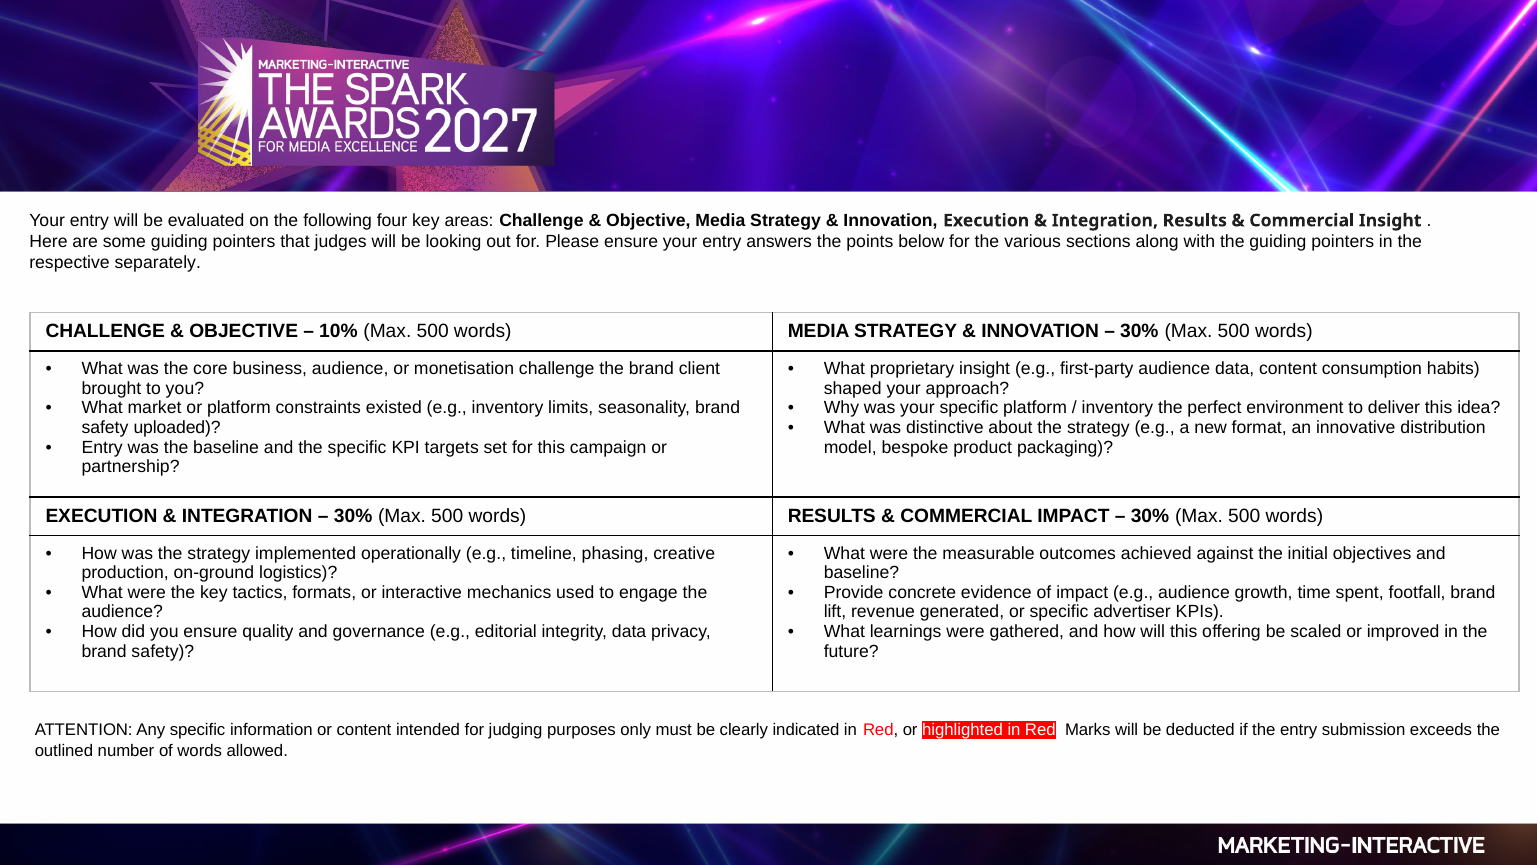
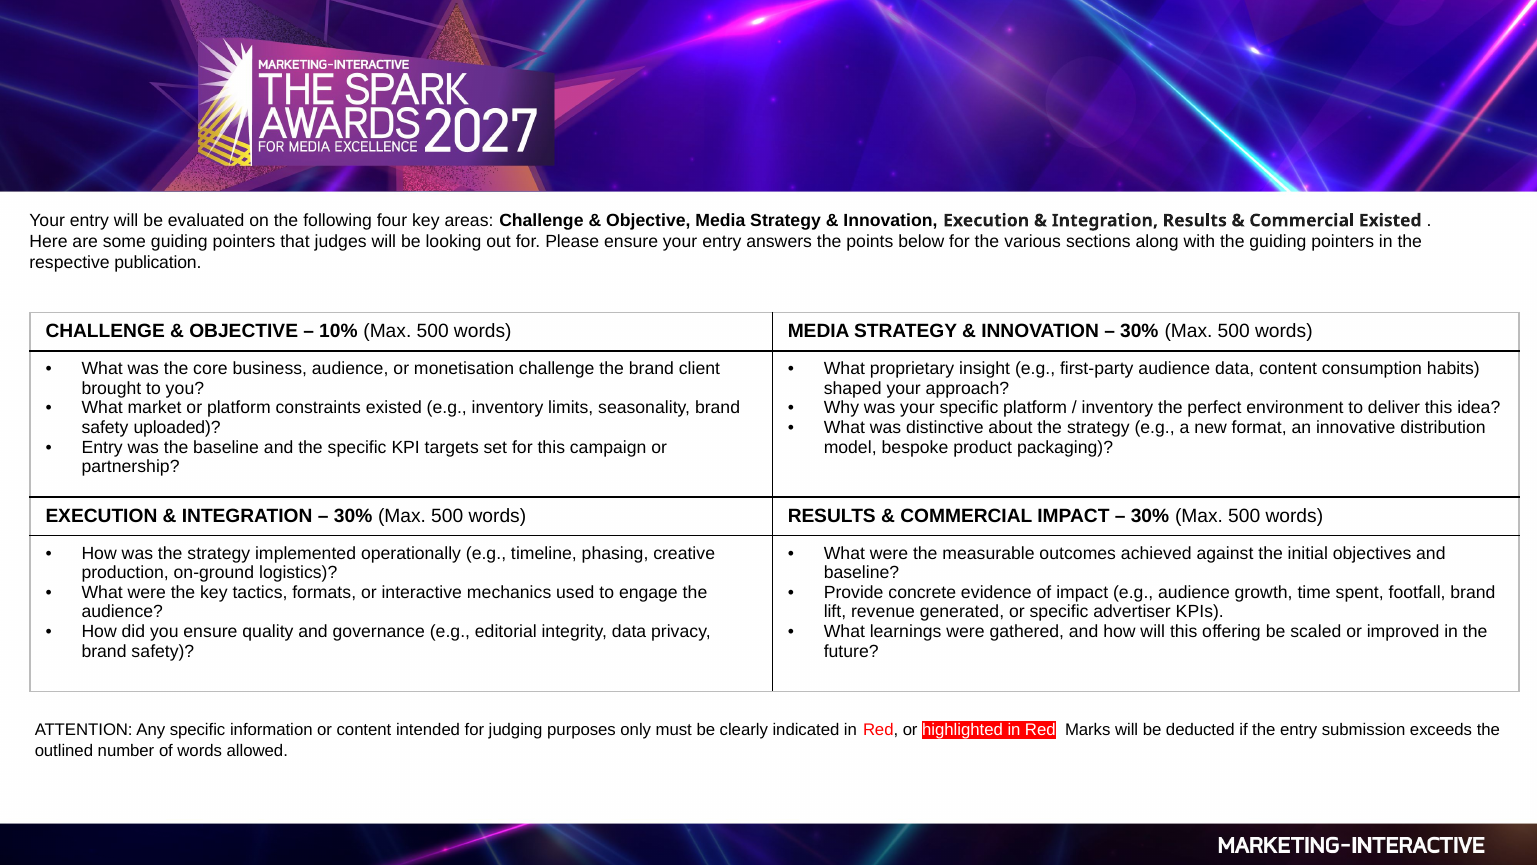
Commercial Insight: Insight -> Existed
separately: separately -> publication
